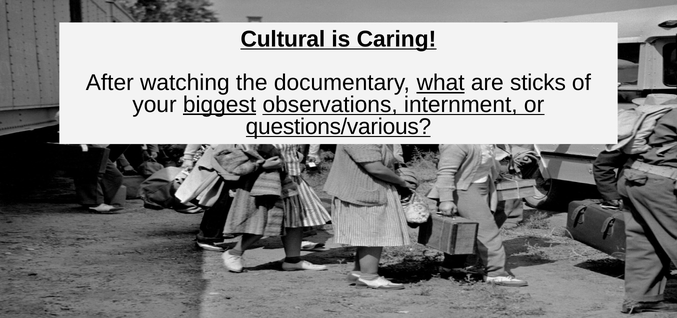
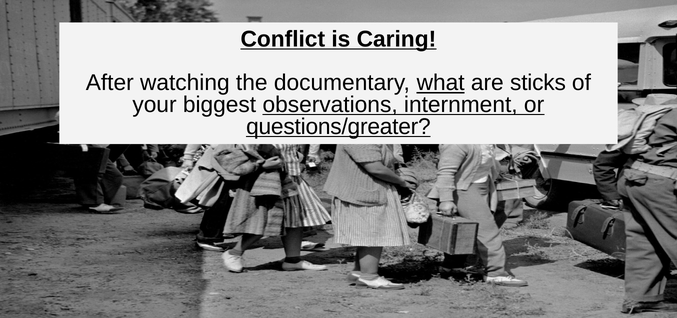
Cultural: Cultural -> Conflict
biggest underline: present -> none
questions/various: questions/various -> questions/greater
